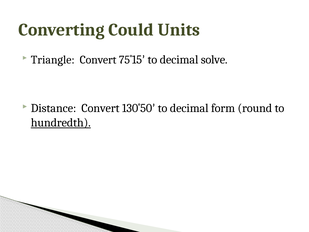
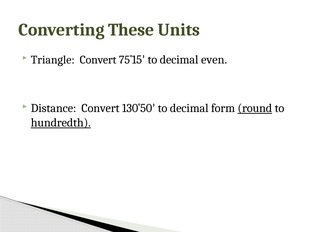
Could: Could -> These
solve: solve -> even
round underline: none -> present
